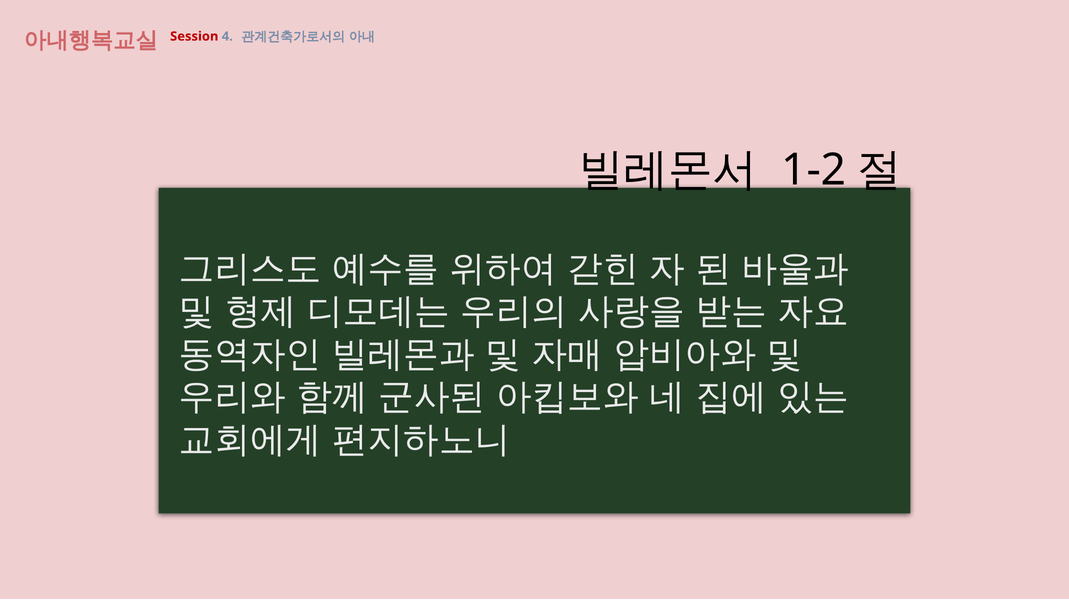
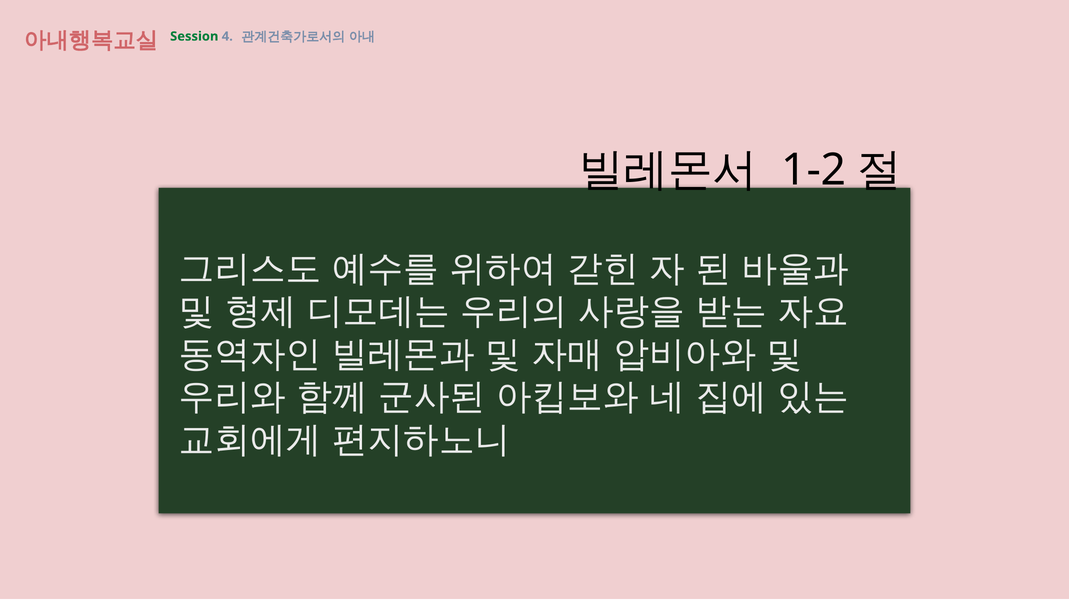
Session colour: red -> green
